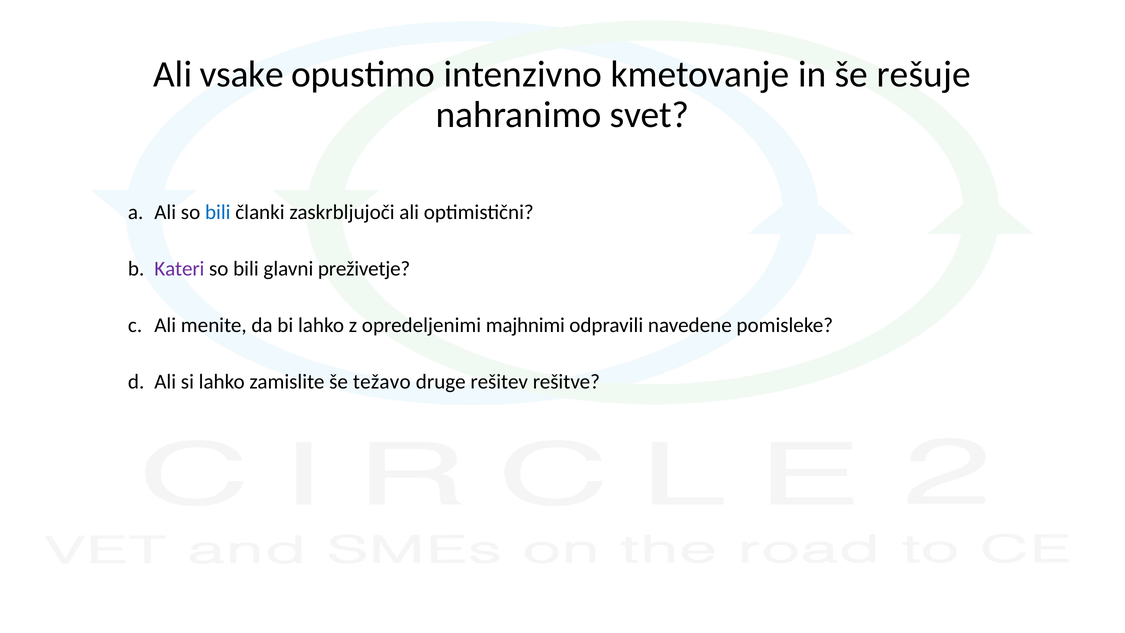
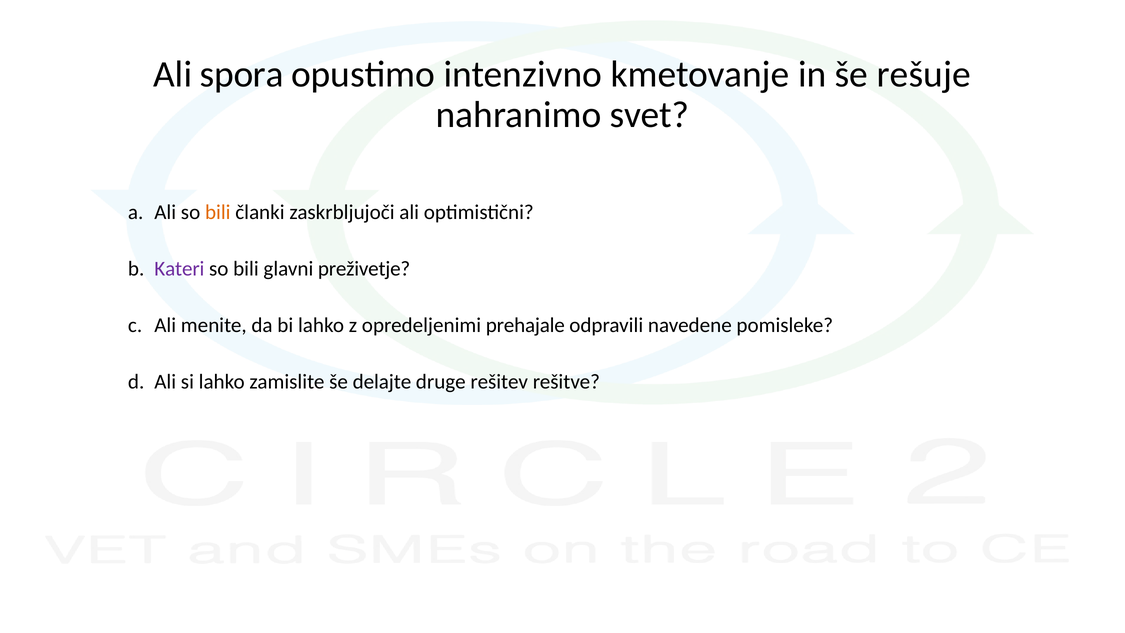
vsake: vsake -> spora
bili at (218, 212) colour: blue -> orange
majhnimi: majhnimi -> prehajale
težavo: težavo -> delajte
